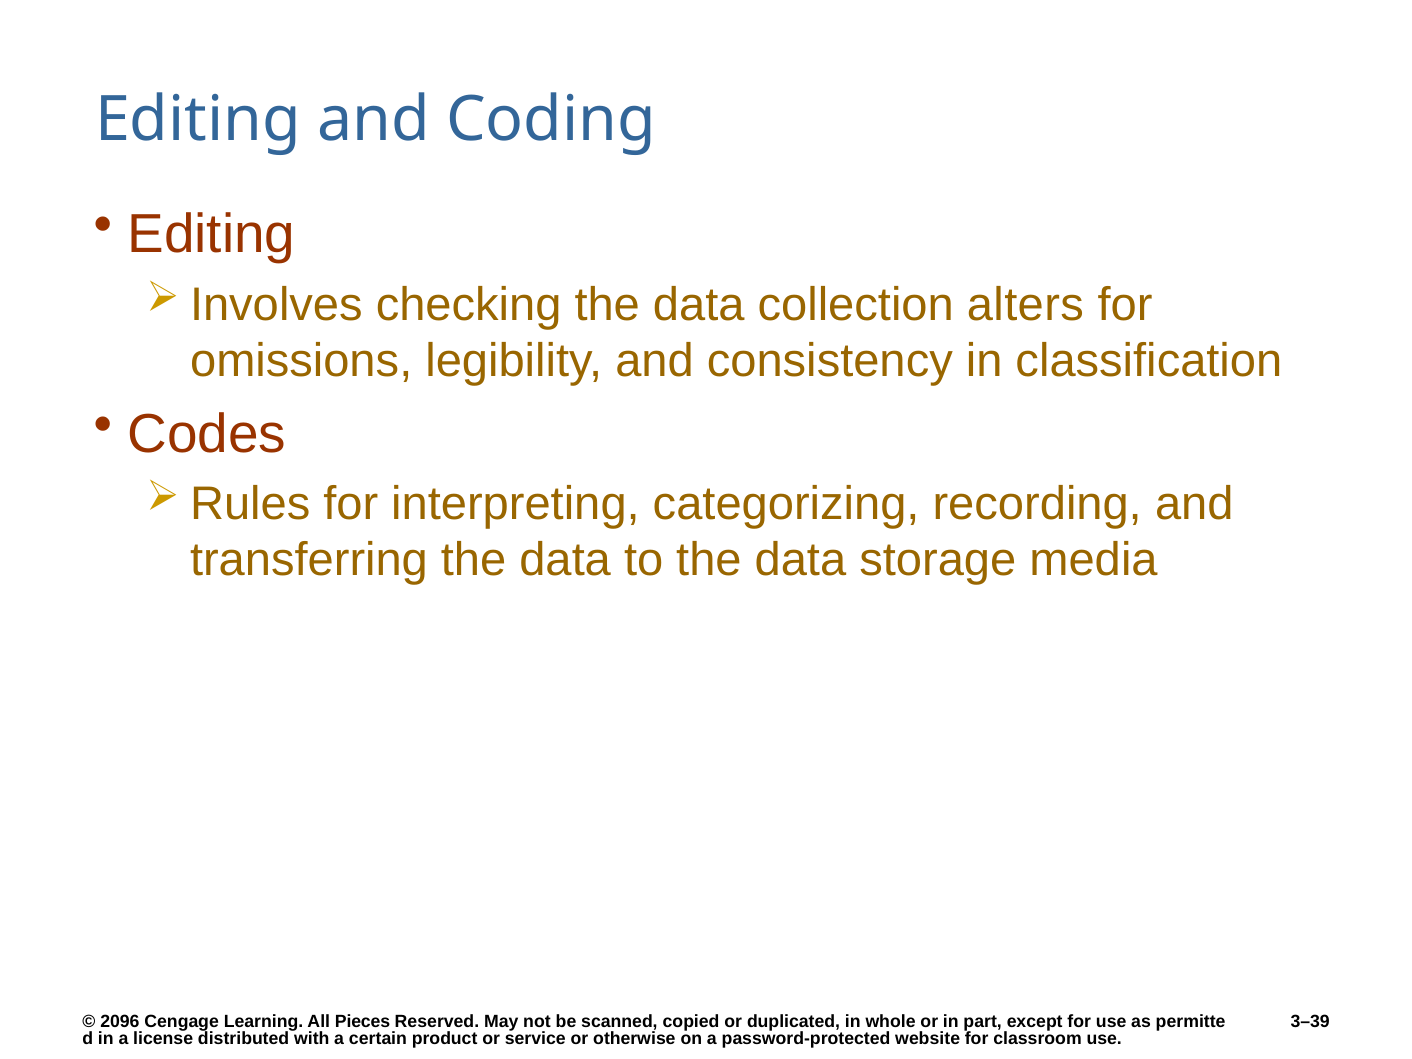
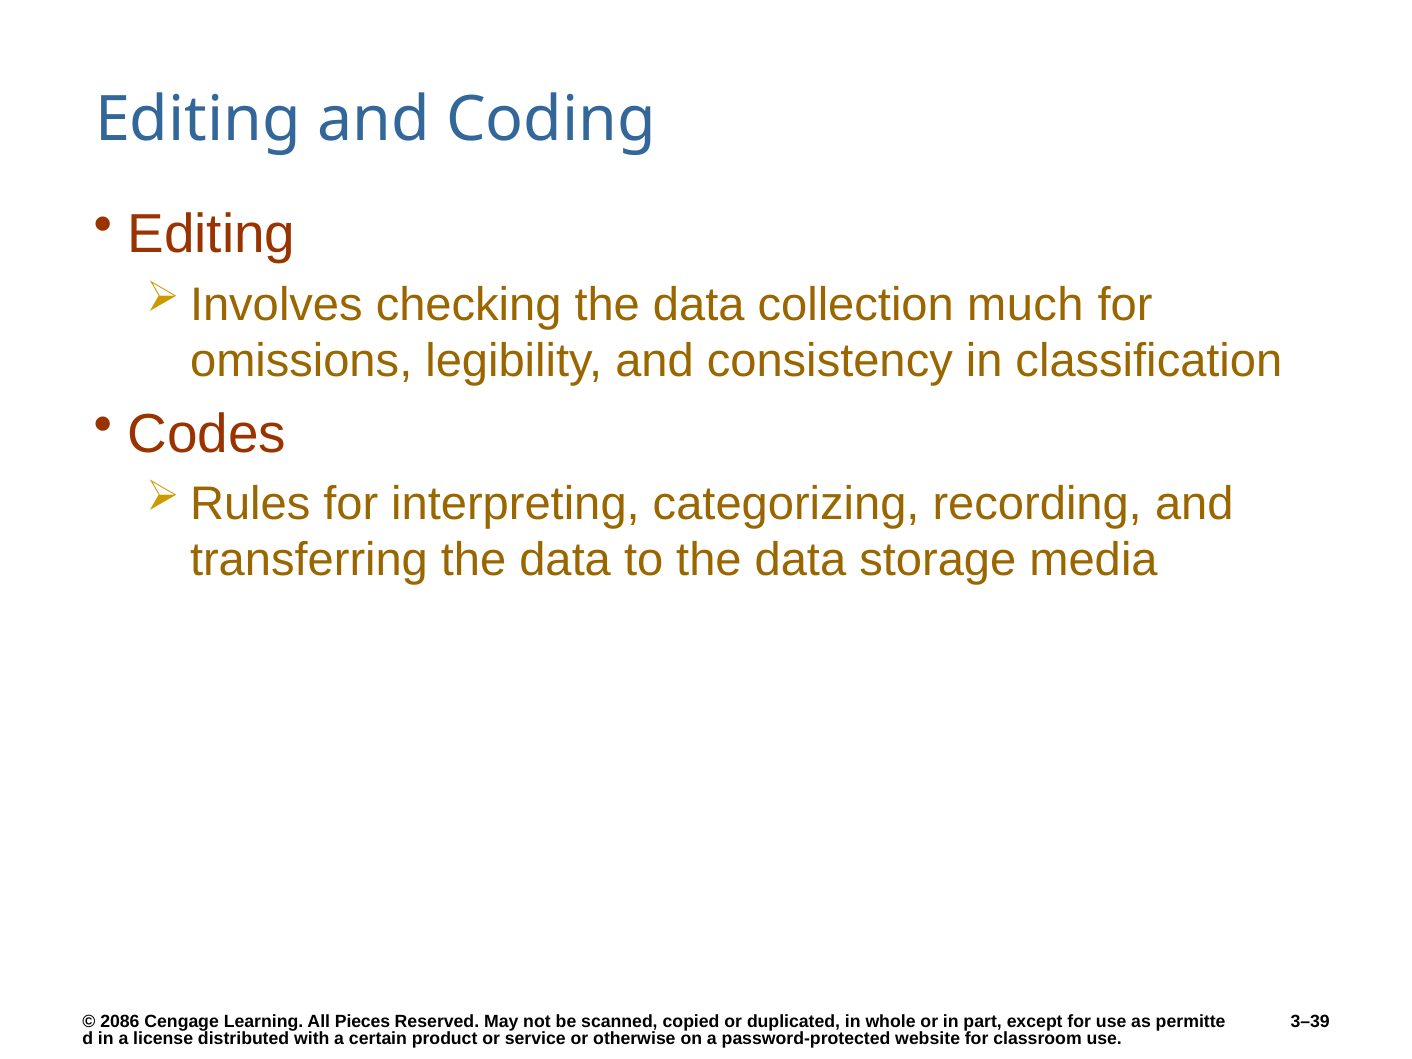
alters: alters -> much
2096: 2096 -> 2086
